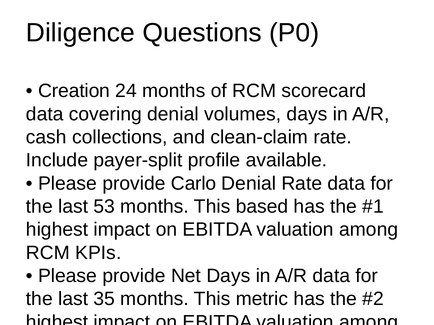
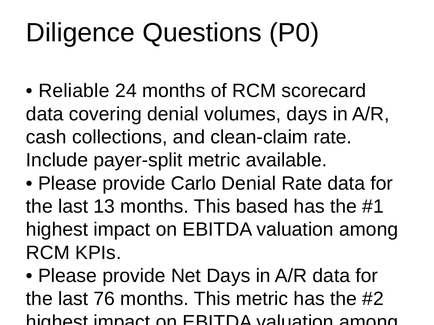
Creation: Creation -> Reliable
payer-split profile: profile -> metric
53: 53 -> 13
35: 35 -> 76
